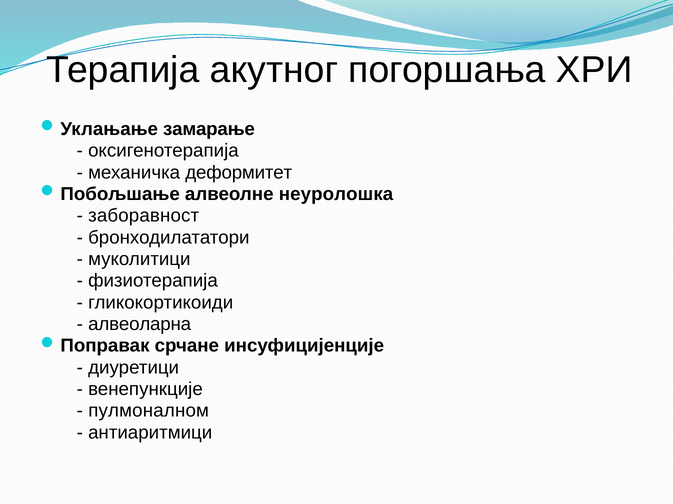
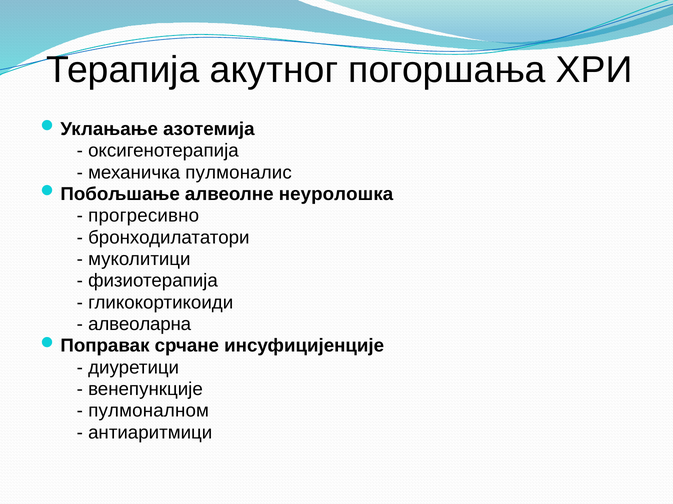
замарање: замарање -> азотемија
деформитет: деформитет -> пулмоналис
заборавност: заборавност -> прогресивно
